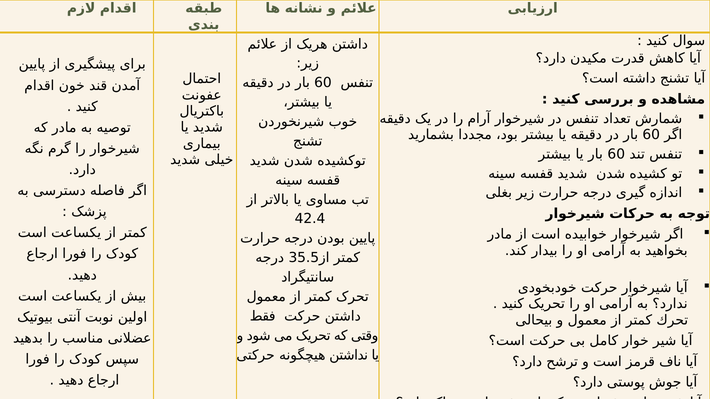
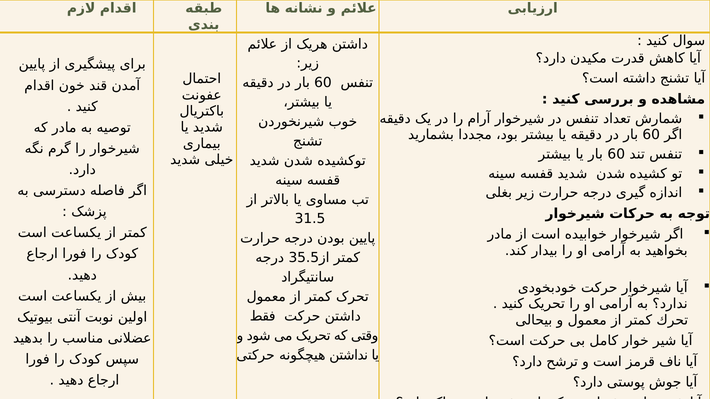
42.4: 42.4 -> 31.5
